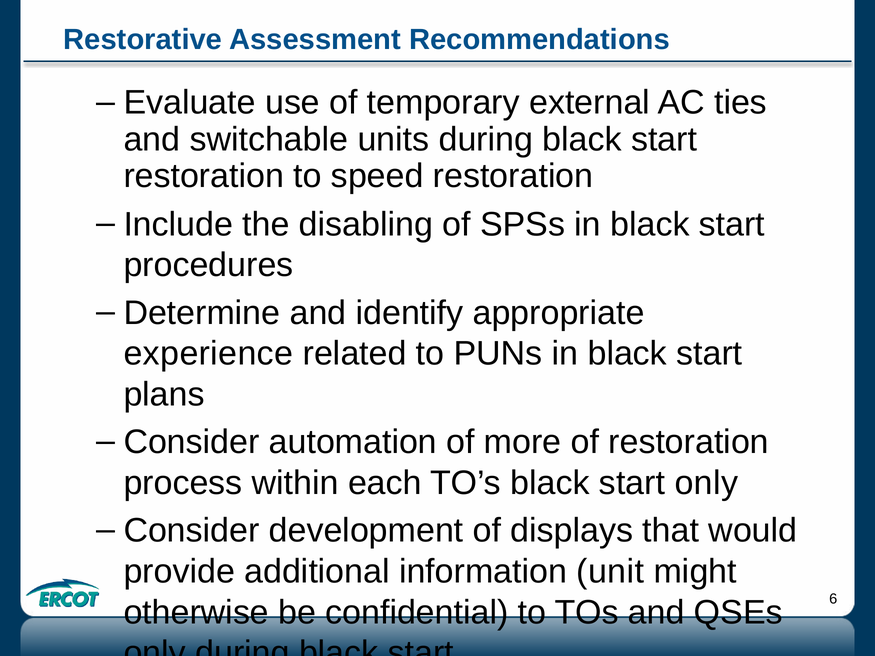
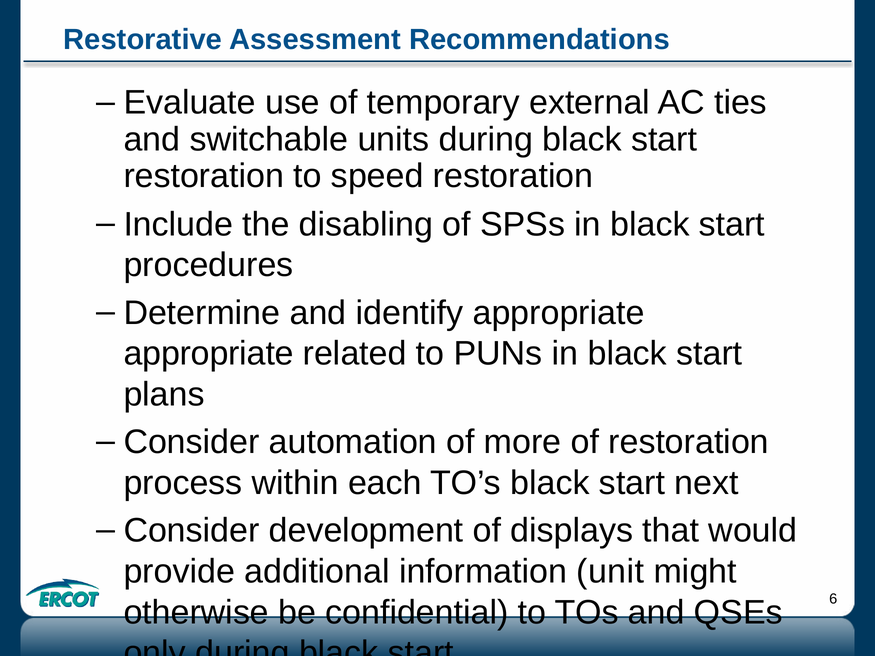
experience at (208, 354): experience -> appropriate
start only: only -> next
